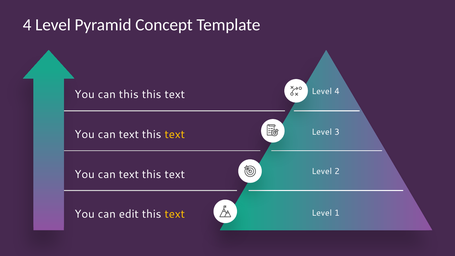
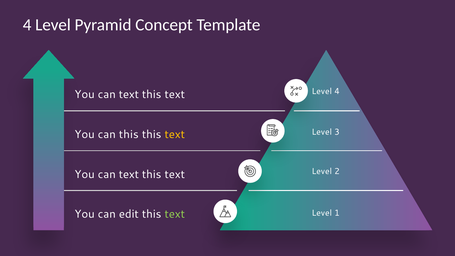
this at (129, 94): this -> text
text at (129, 134): text -> this
text at (175, 214) colour: yellow -> light green
